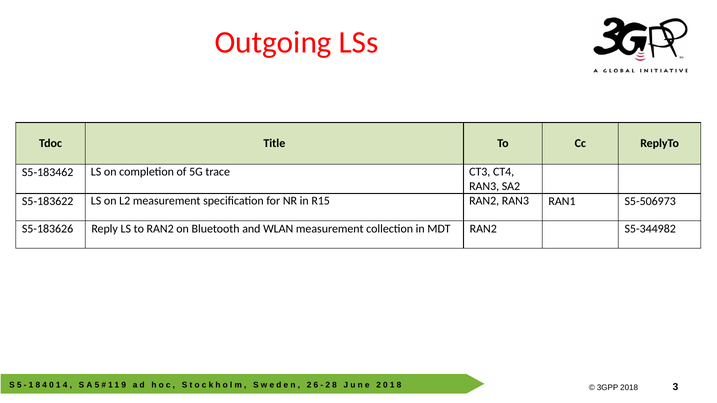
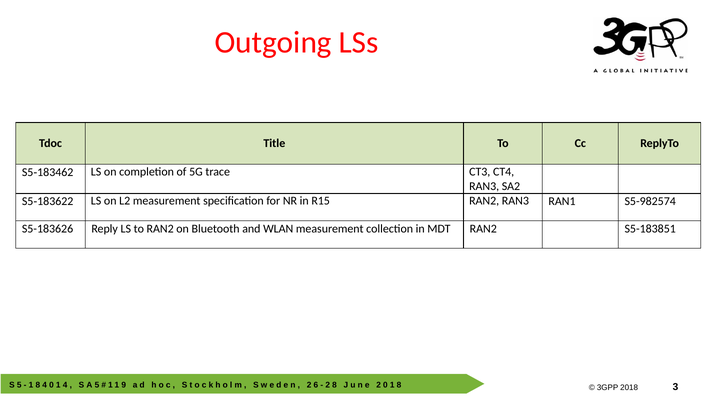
S5-506973: S5-506973 -> S5-982574
S5-344982: S5-344982 -> S5-183851
